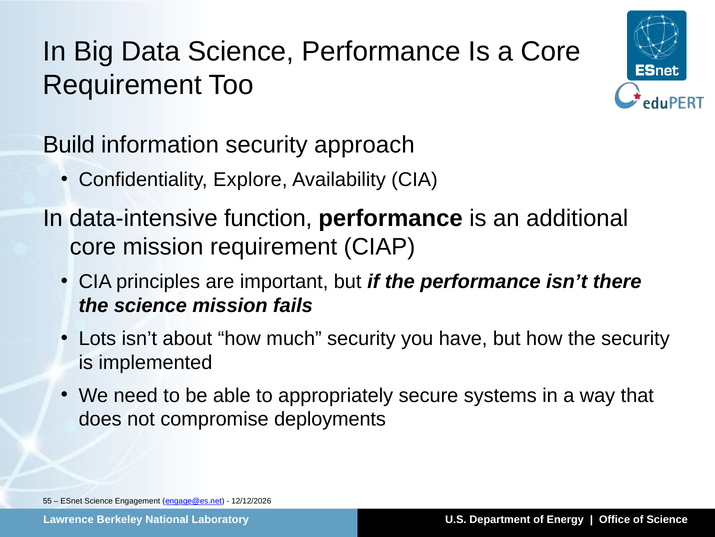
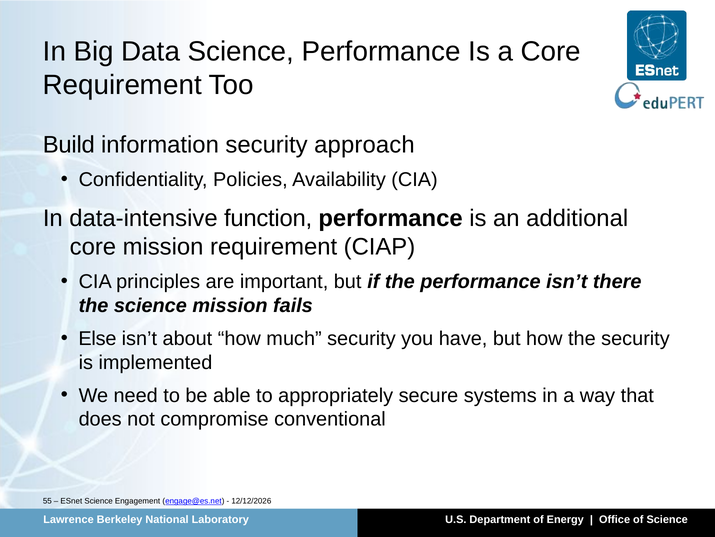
Explore: Explore -> Policies
Lots: Lots -> Else
deployments: deployments -> conventional
